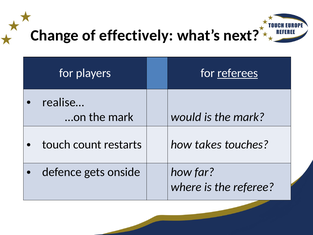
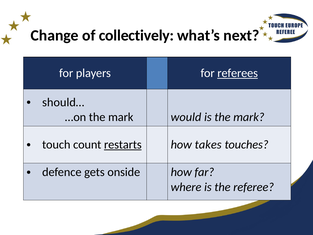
effectively: effectively -> collectively
realise…: realise… -> should…
restarts underline: none -> present
